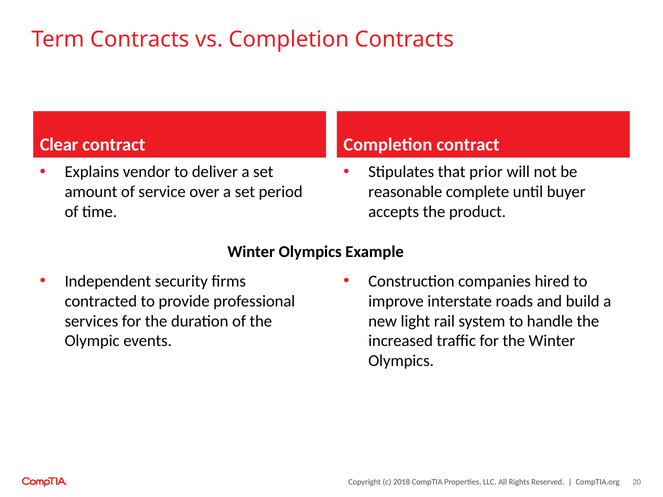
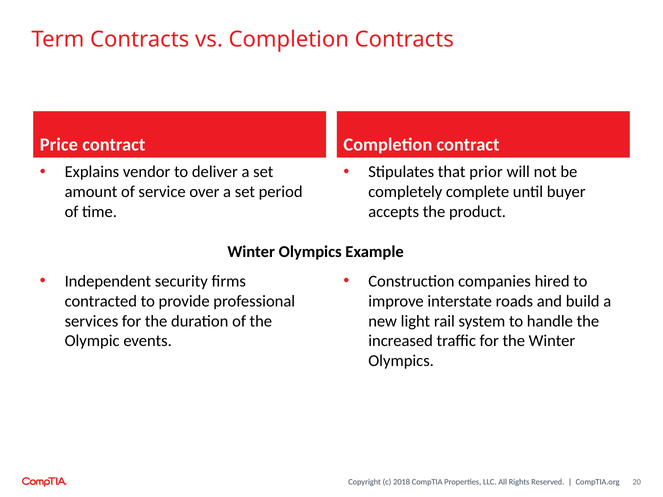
Clear: Clear -> Price
reasonable: reasonable -> completely
